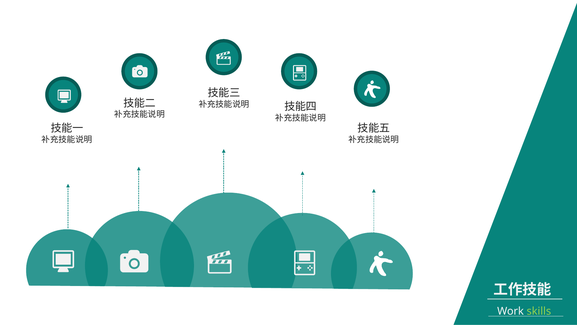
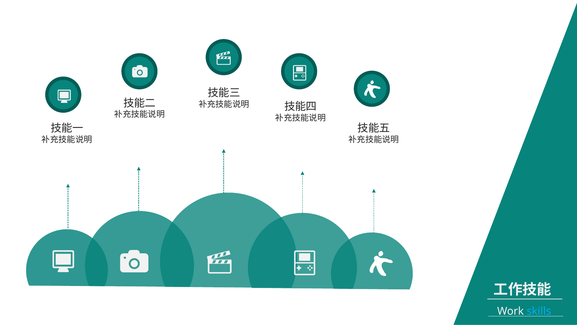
skills colour: light green -> light blue
